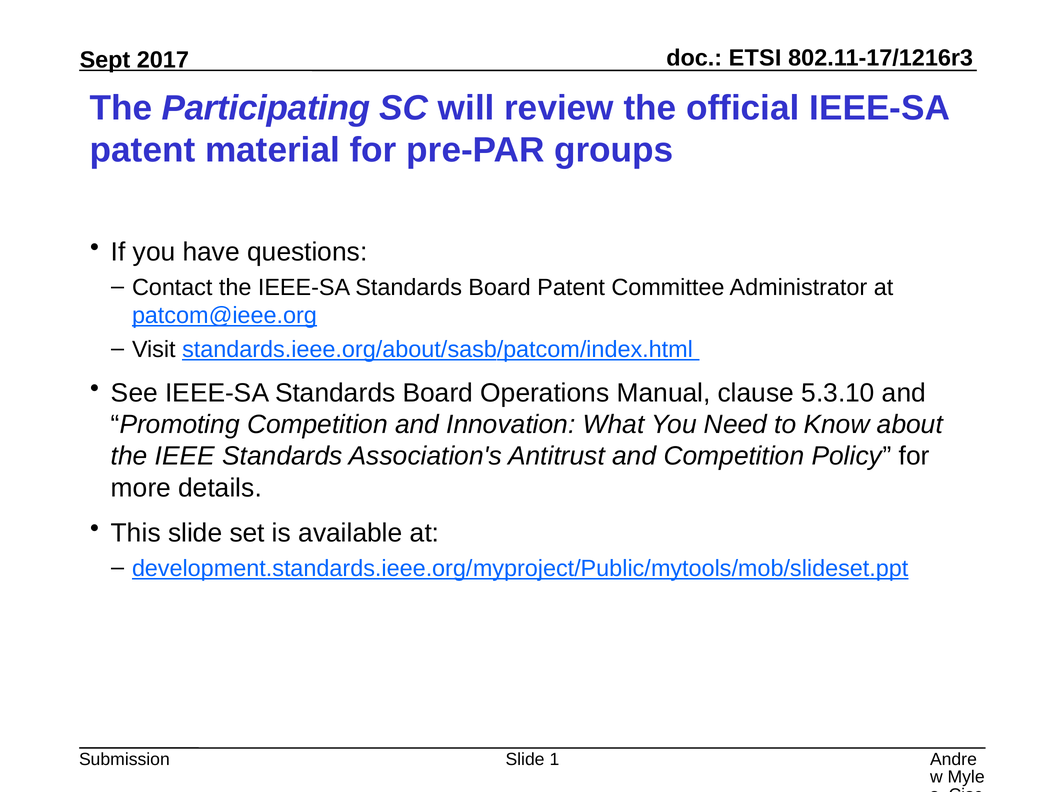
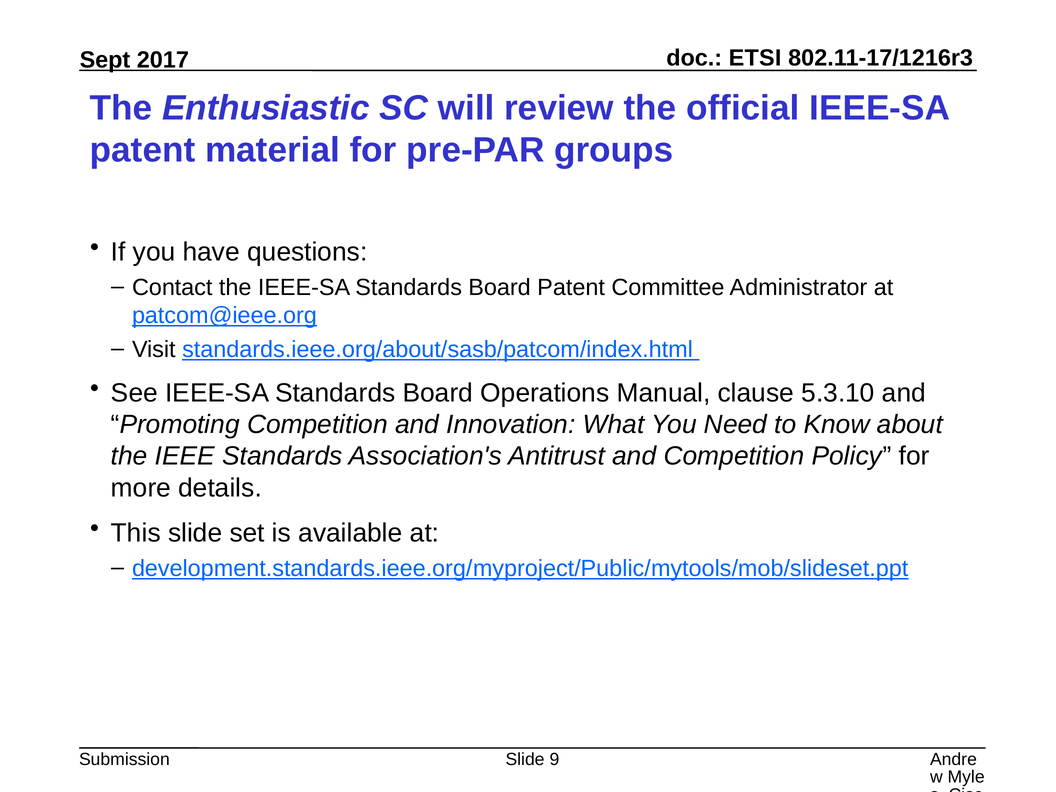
Participating: Participating -> Enthusiastic
1: 1 -> 9
